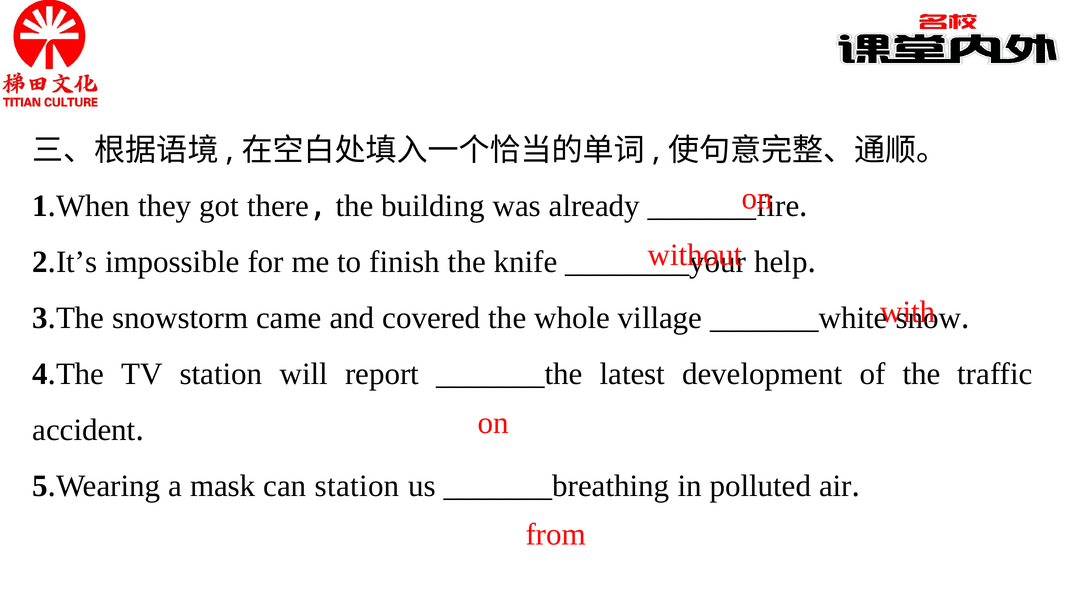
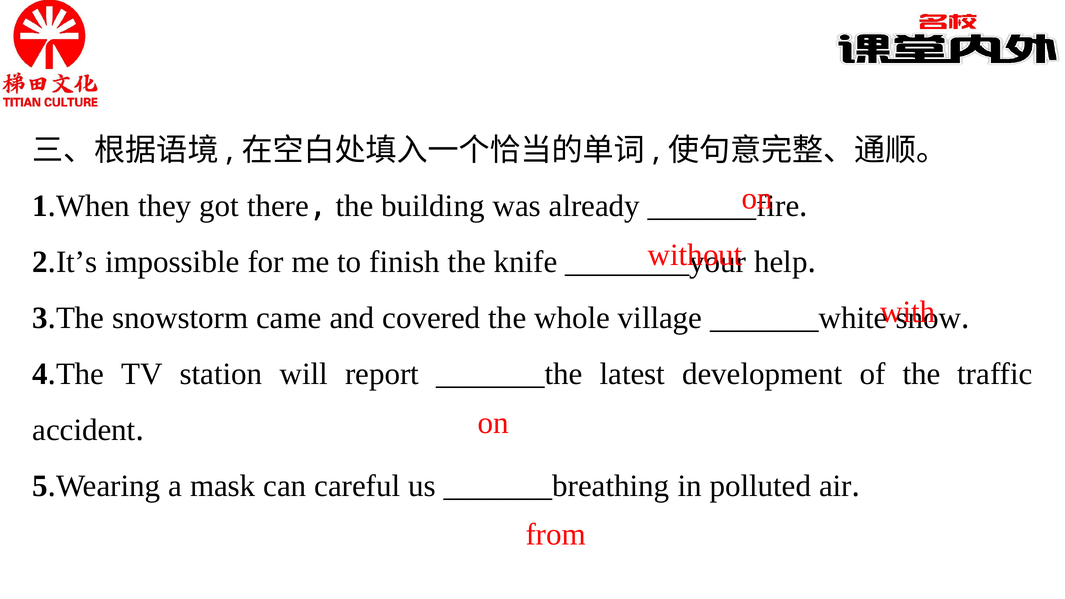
can station: station -> careful
